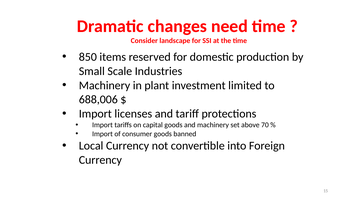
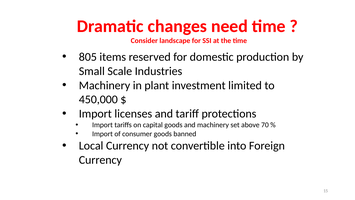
850: 850 -> 805
688,006: 688,006 -> 450,000
